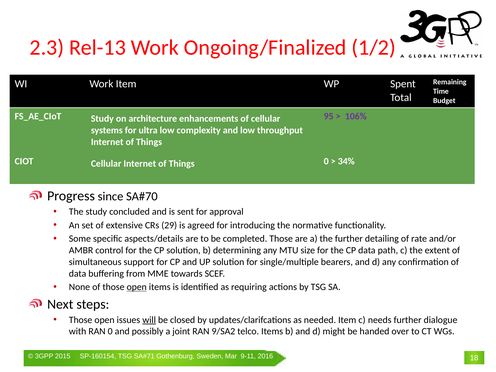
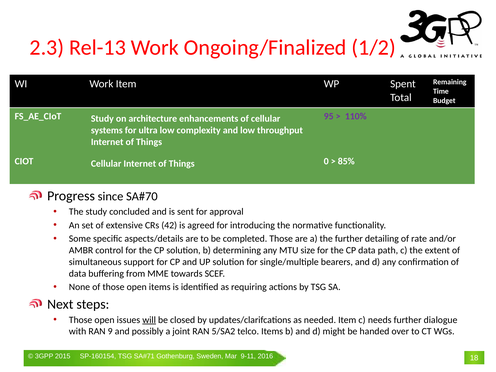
106%: 106% -> 110%
34%: 34% -> 85%
29: 29 -> 42
open at (137, 287) underline: present -> none
RAN 0: 0 -> 9
9/SA2: 9/SA2 -> 5/SA2
